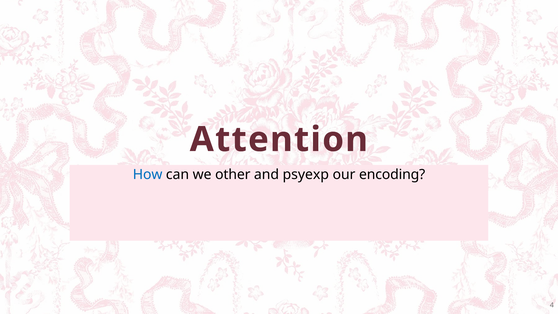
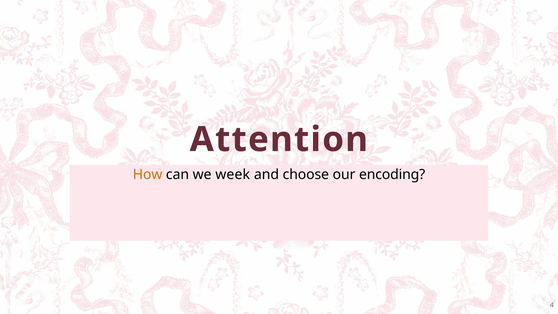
How colour: blue -> orange
other: other -> week
psyexp: psyexp -> choose
